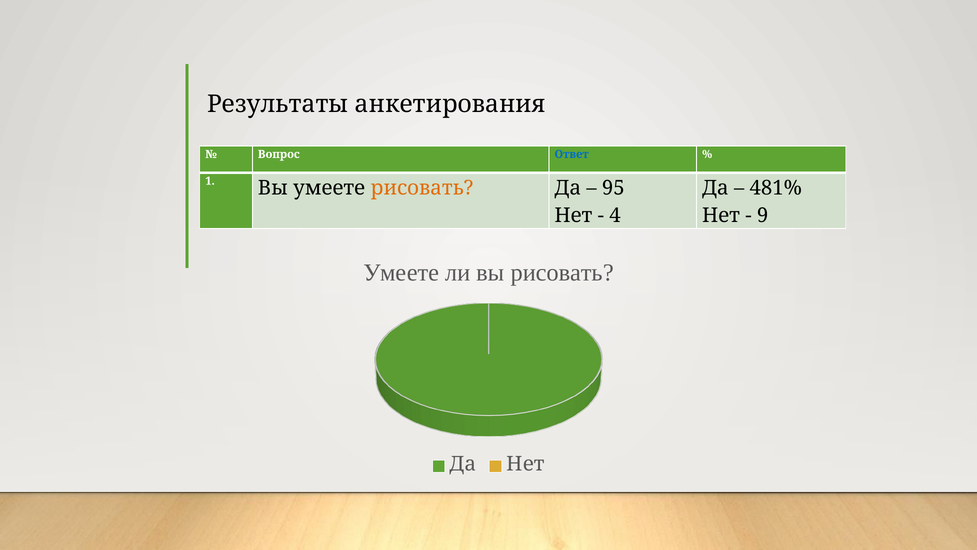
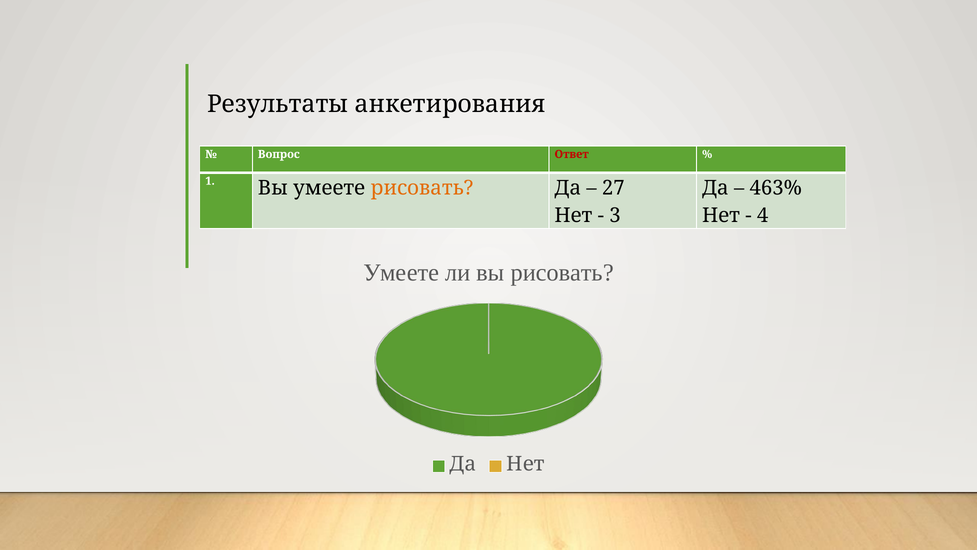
Ответ colour: blue -> red
95: 95 -> 27
481%: 481% -> 463%
4: 4 -> 3
9: 9 -> 4
